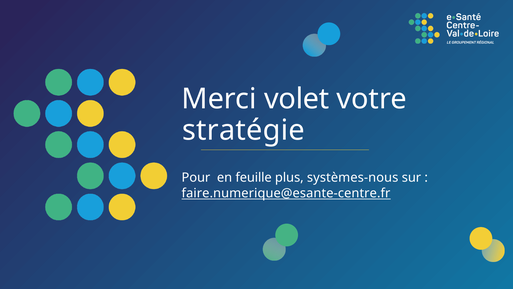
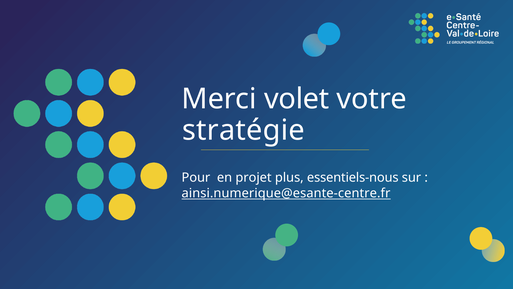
feuille: feuille -> projet
systèmes-nous: systèmes-nous -> essentiels-nous
faire.numerique@esante-centre.fr: faire.numerique@esante-centre.fr -> ainsi.numerique@esante-centre.fr
